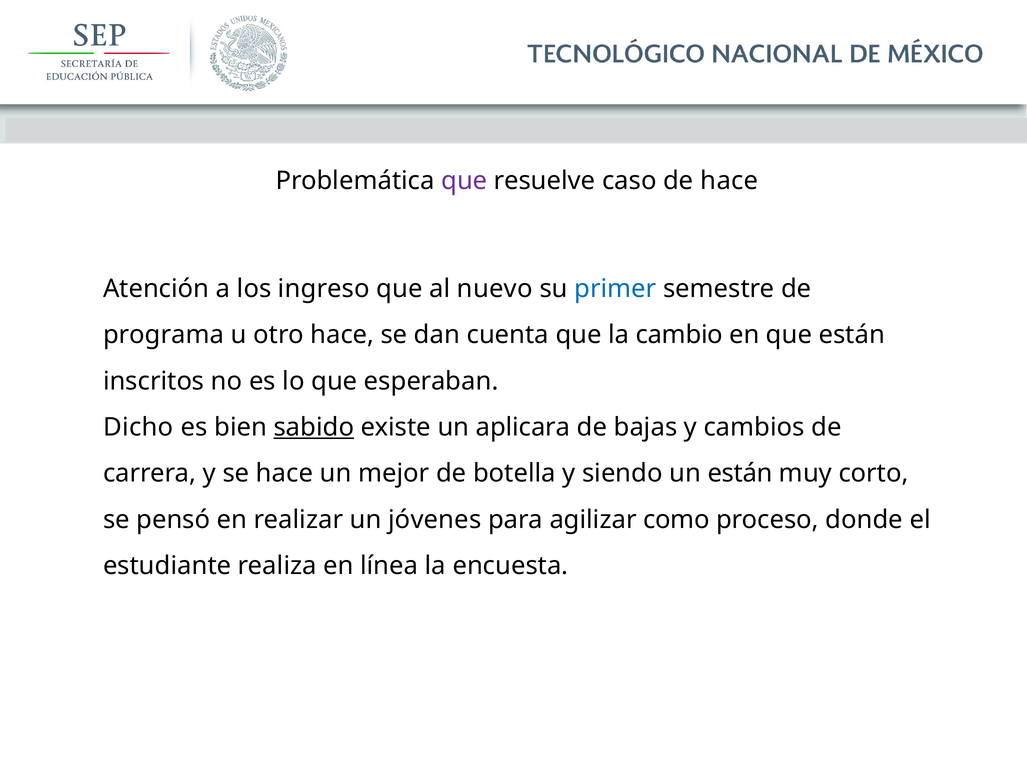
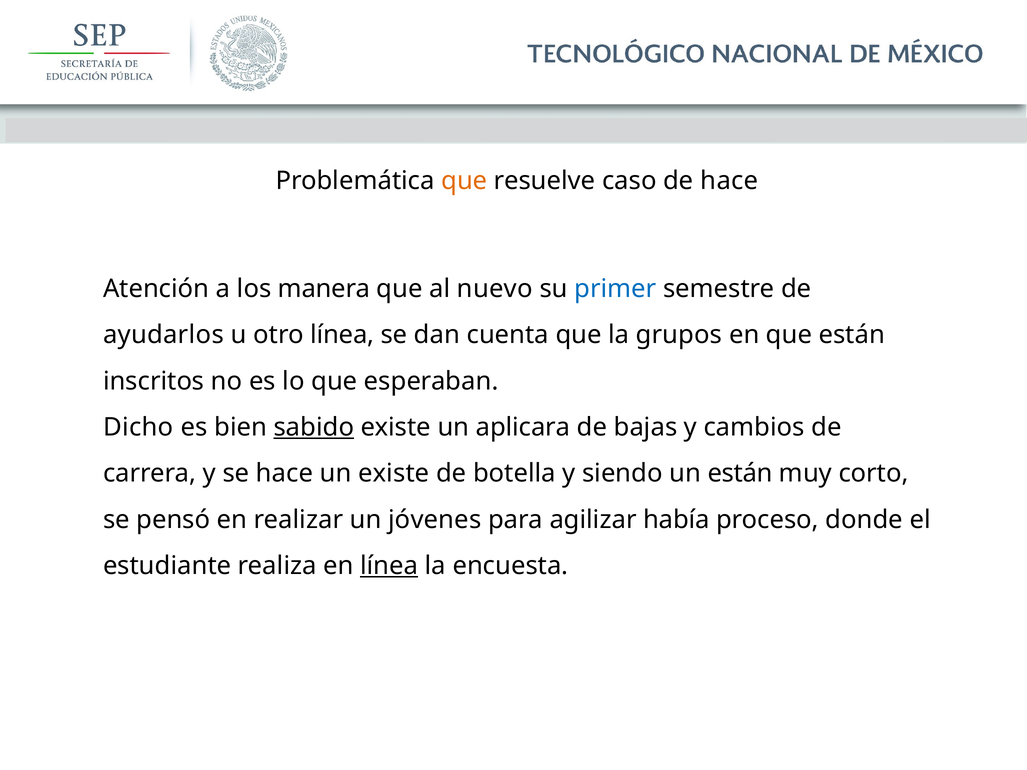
que at (464, 181) colour: purple -> orange
ingreso: ingreso -> manera
programa: programa -> ayudarlos
otro hace: hace -> línea
cambio: cambio -> grupos
un mejor: mejor -> existe
como: como -> había
línea at (389, 566) underline: none -> present
